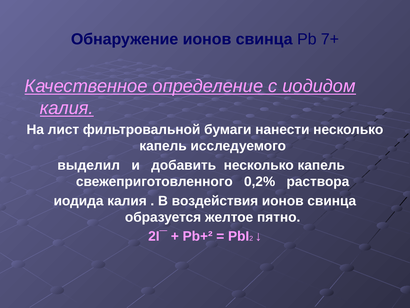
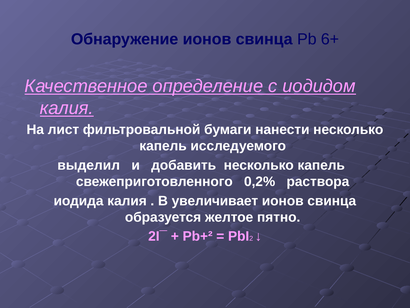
7+: 7+ -> 6+
воздействия: воздействия -> увеличивает
